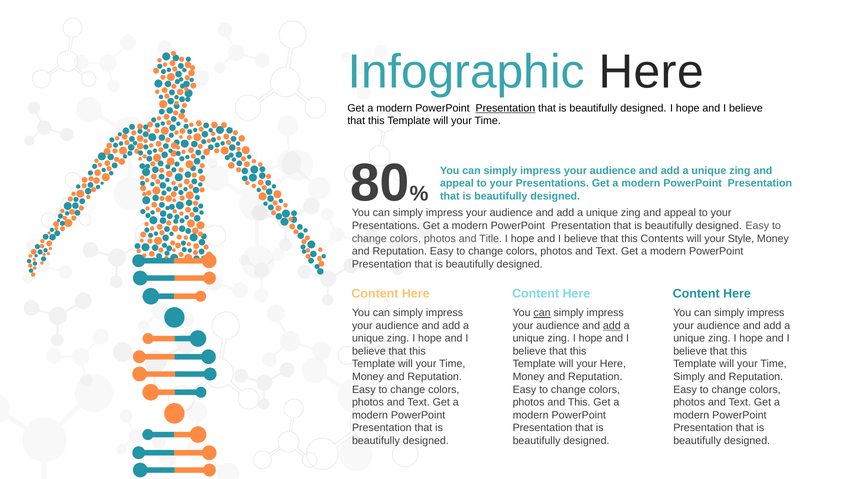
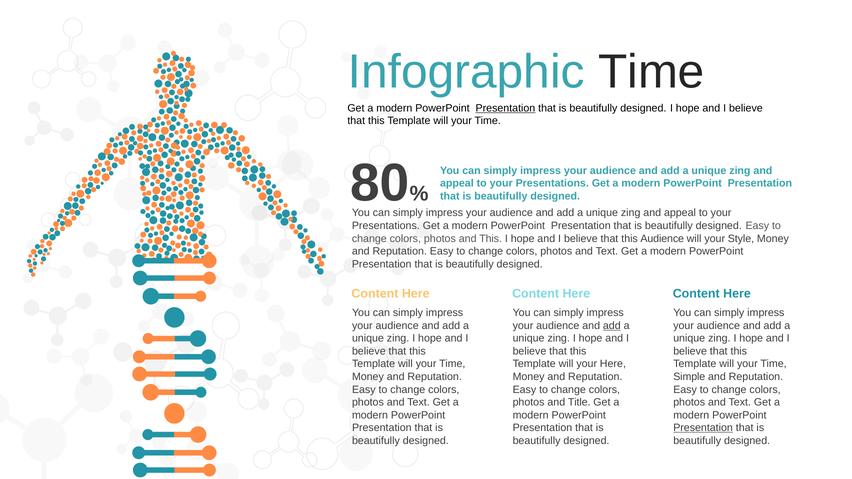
Infographic Here: Here -> Time
and Title: Title -> This
this Contents: Contents -> Audience
can at (542, 313) underline: present -> none
Simply at (689, 377): Simply -> Simple
and This: This -> Title
Presentation at (703, 428) underline: none -> present
